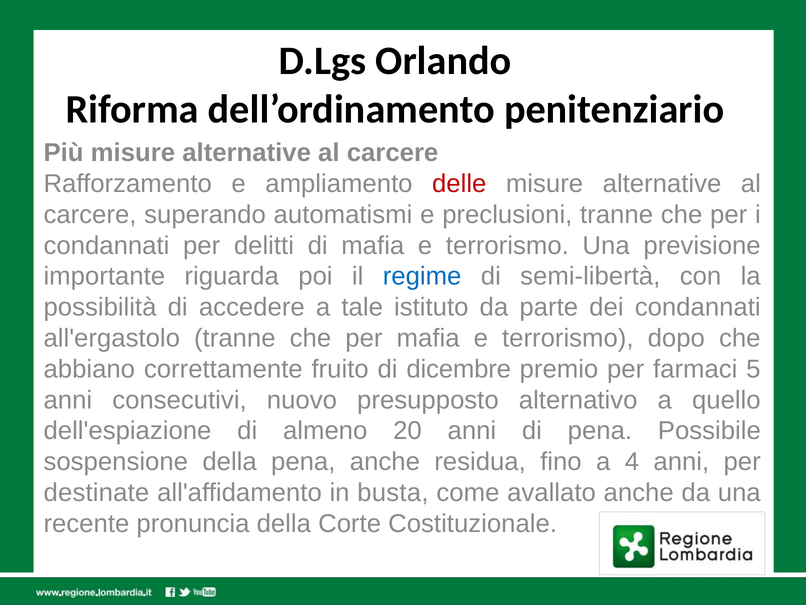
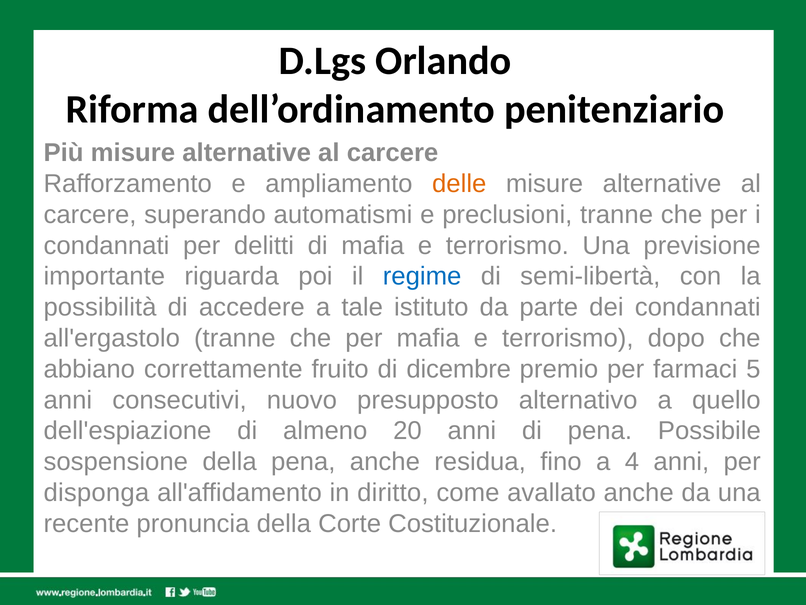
delle colour: red -> orange
destinate: destinate -> disponga
busta: busta -> diritto
